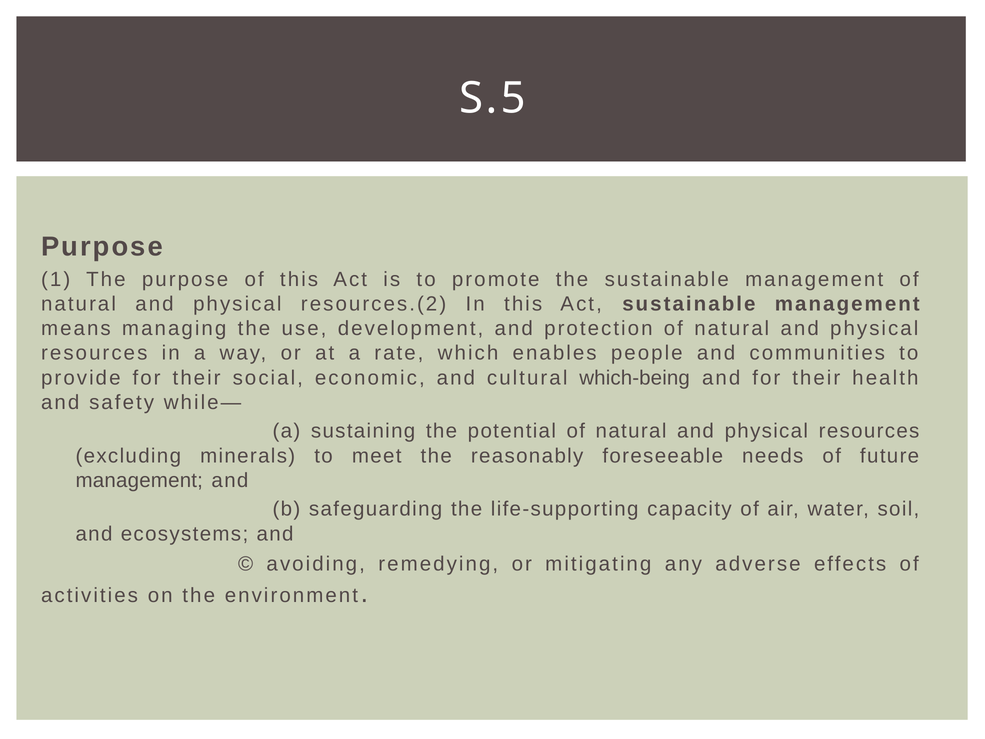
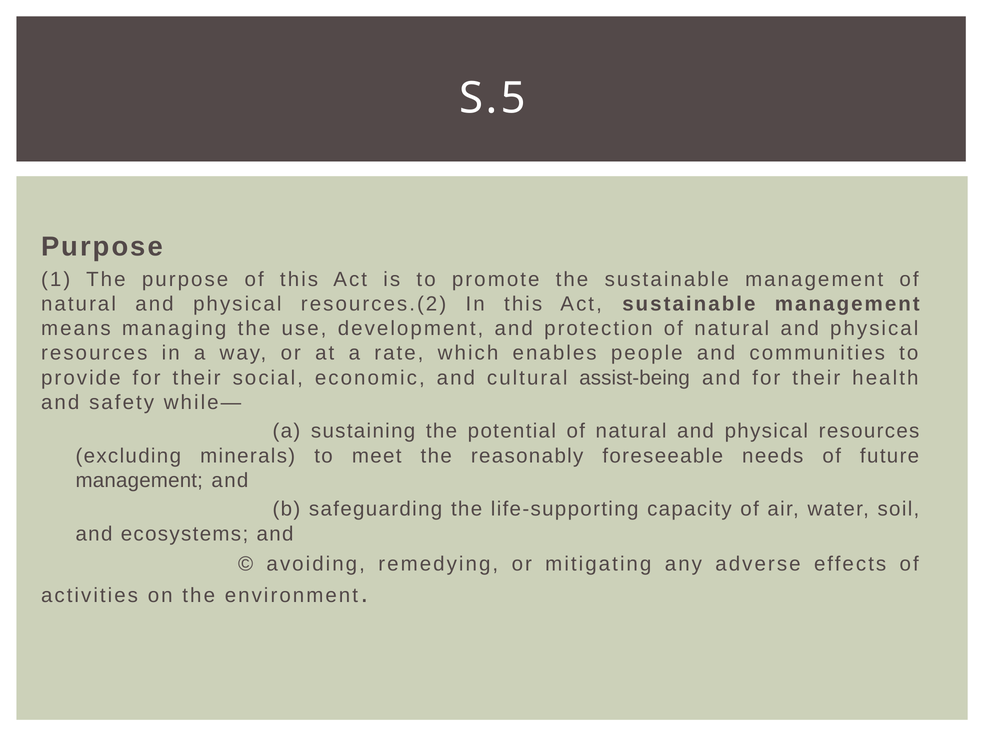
which-being: which-being -> assist-being
